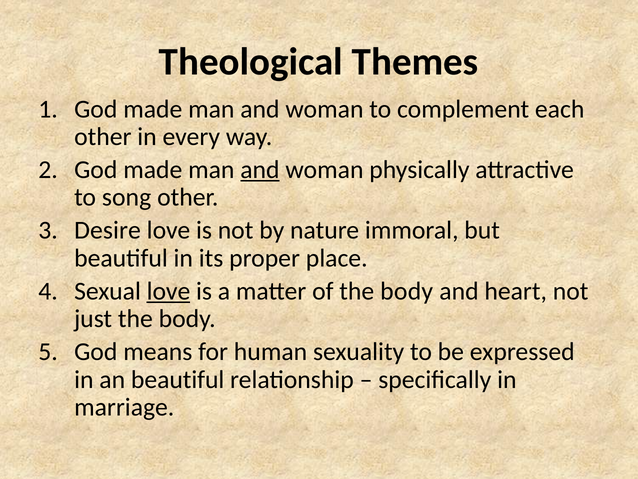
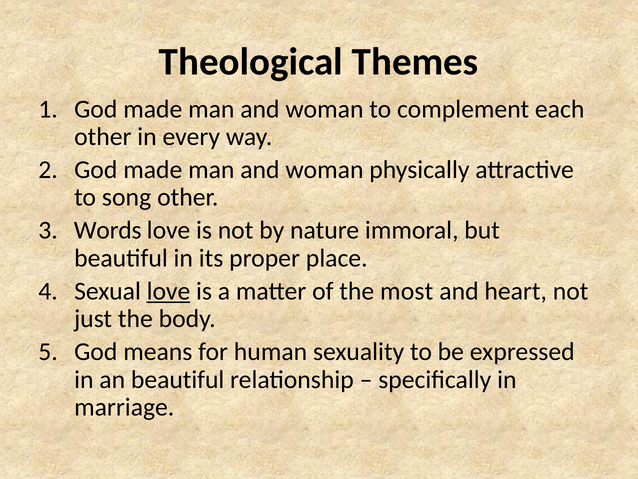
and at (260, 170) underline: present -> none
Desire: Desire -> Words
of the body: body -> most
